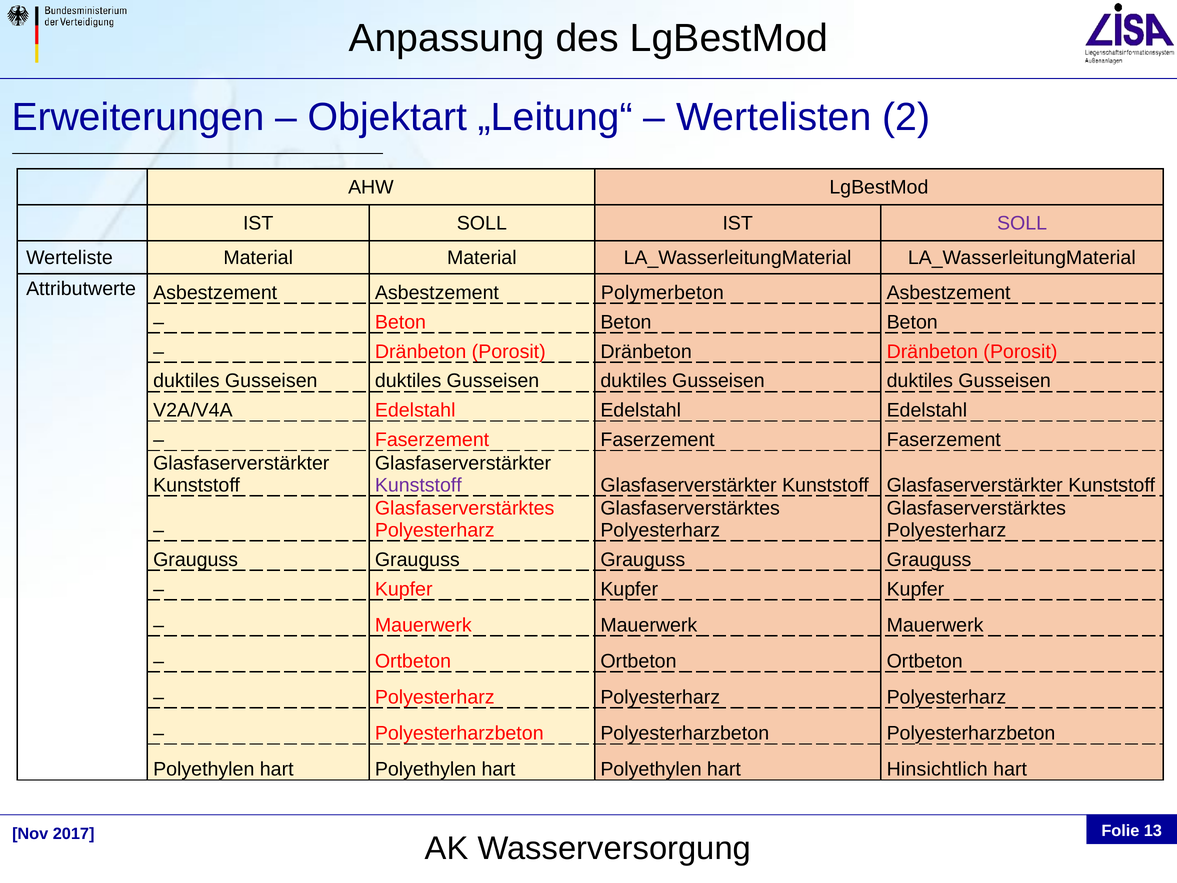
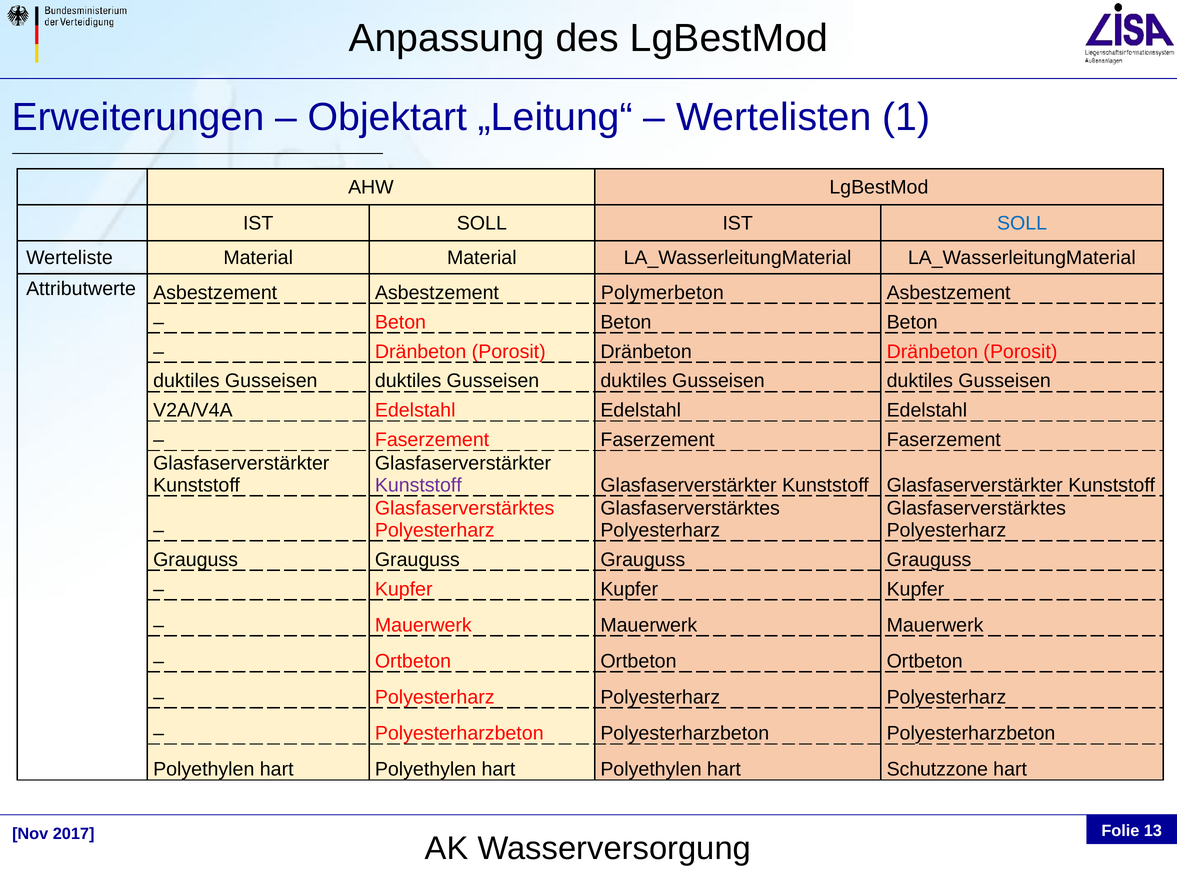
2: 2 -> 1
SOLL at (1022, 223) colour: purple -> blue
Hinsichtlich: Hinsichtlich -> Schutzzone
